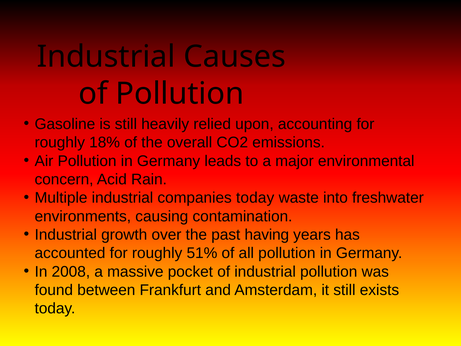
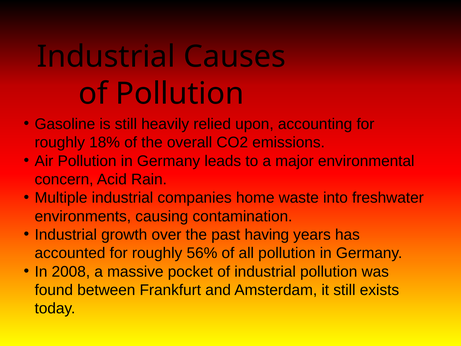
companies today: today -> home
51%: 51% -> 56%
